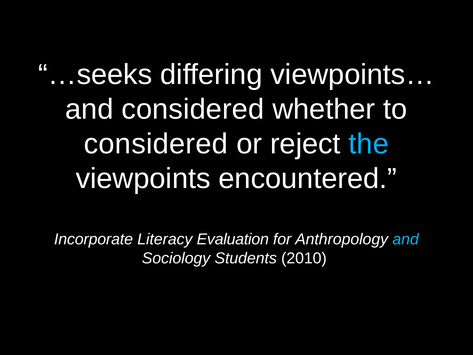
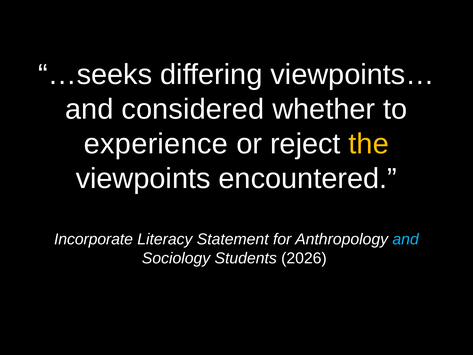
considered at (156, 144): considered -> experience
the colour: light blue -> yellow
Evaluation: Evaluation -> Statement
2010: 2010 -> 2026
